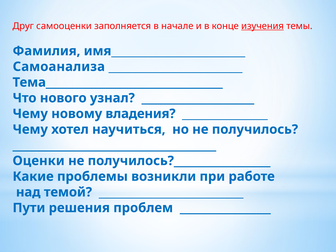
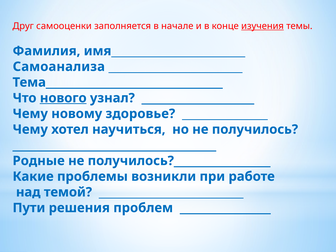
нового underline: none -> present
владения: владения -> здоровье
Оценки: Оценки -> Родные
